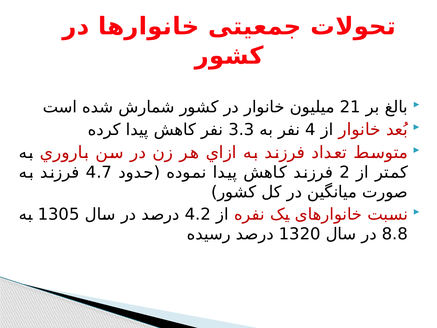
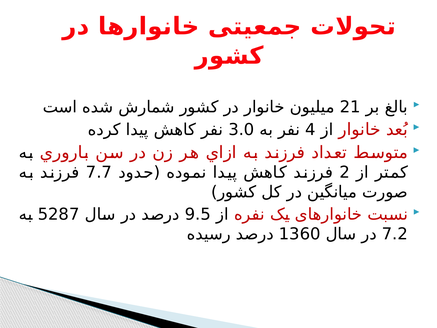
3.3: 3.3 -> 3.0
4.7: 4.7 -> 7.7
1305: 1305 -> 5287
4.2: 4.2 -> 9.5
1320: 1320 -> 1360
8.8: 8.8 -> 7.2
